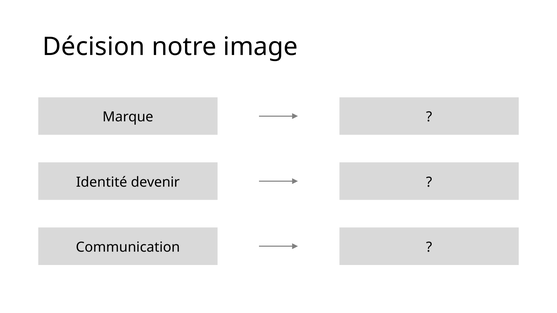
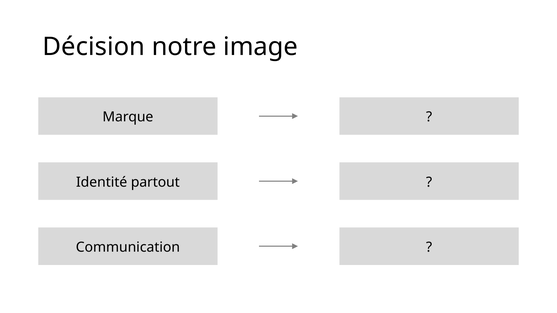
devenir: devenir -> partout
